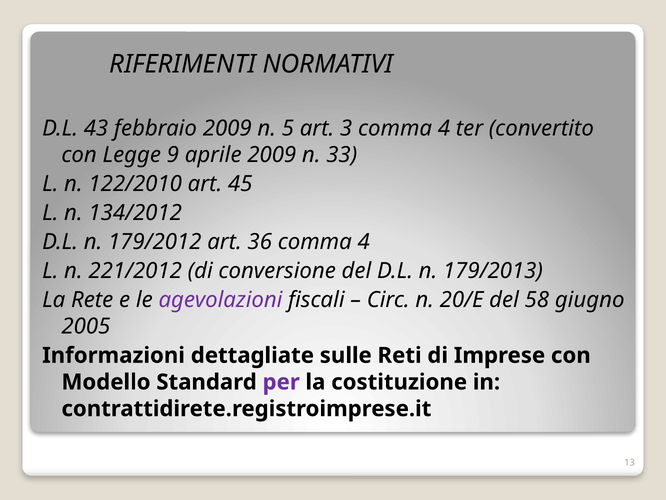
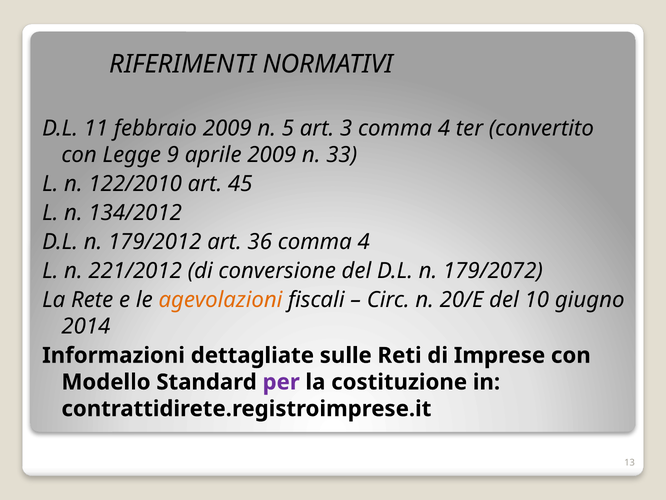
43: 43 -> 11
179/2013: 179/2013 -> 179/2072
agevolazioni colour: purple -> orange
58: 58 -> 10
2005: 2005 -> 2014
